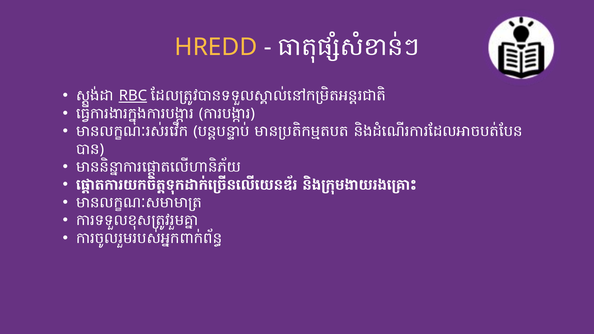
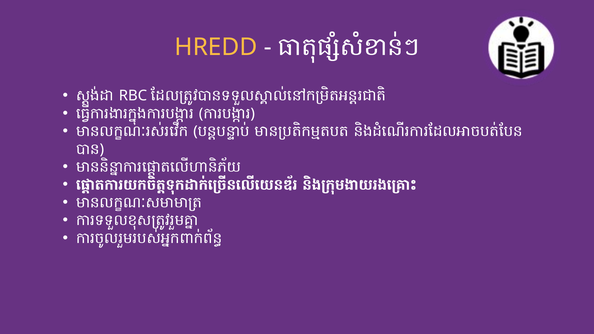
RBC underline: present -> none
